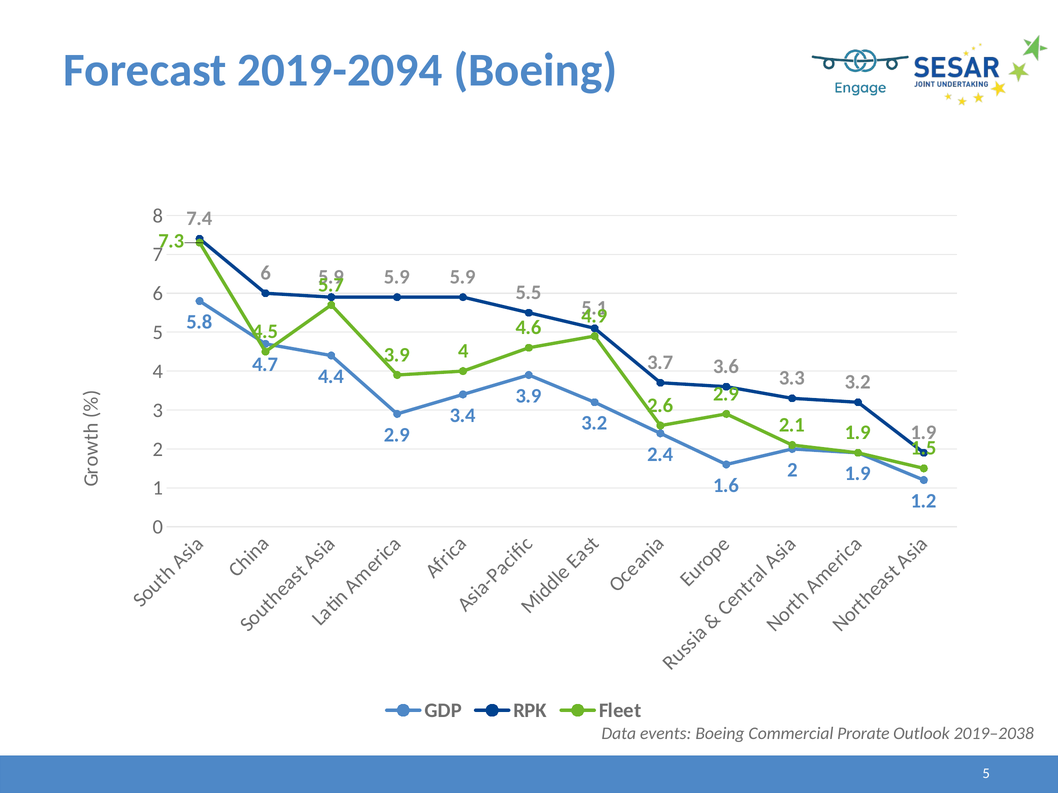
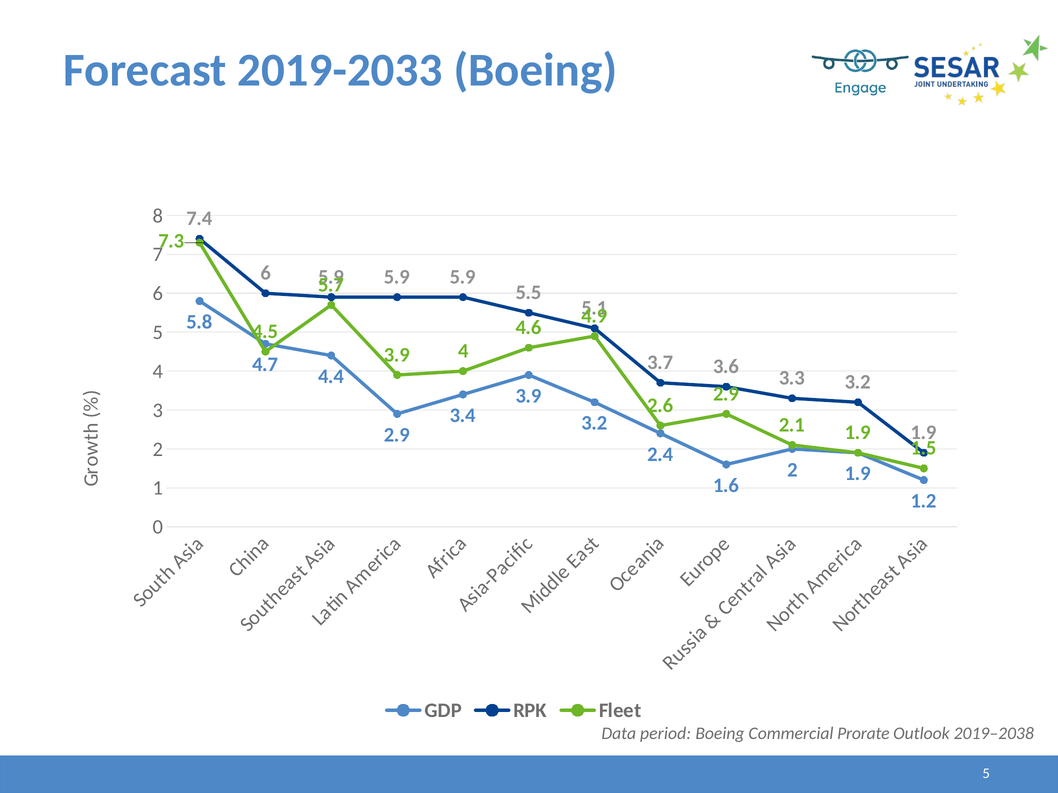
2019-2094: 2019-2094 -> 2019-2033
events: events -> period
